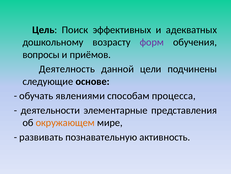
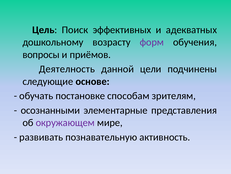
явлениями: явлениями -> постановке
процесса: процесса -> зрителям
деятельности: деятельности -> осознанными
окружающем colour: orange -> purple
